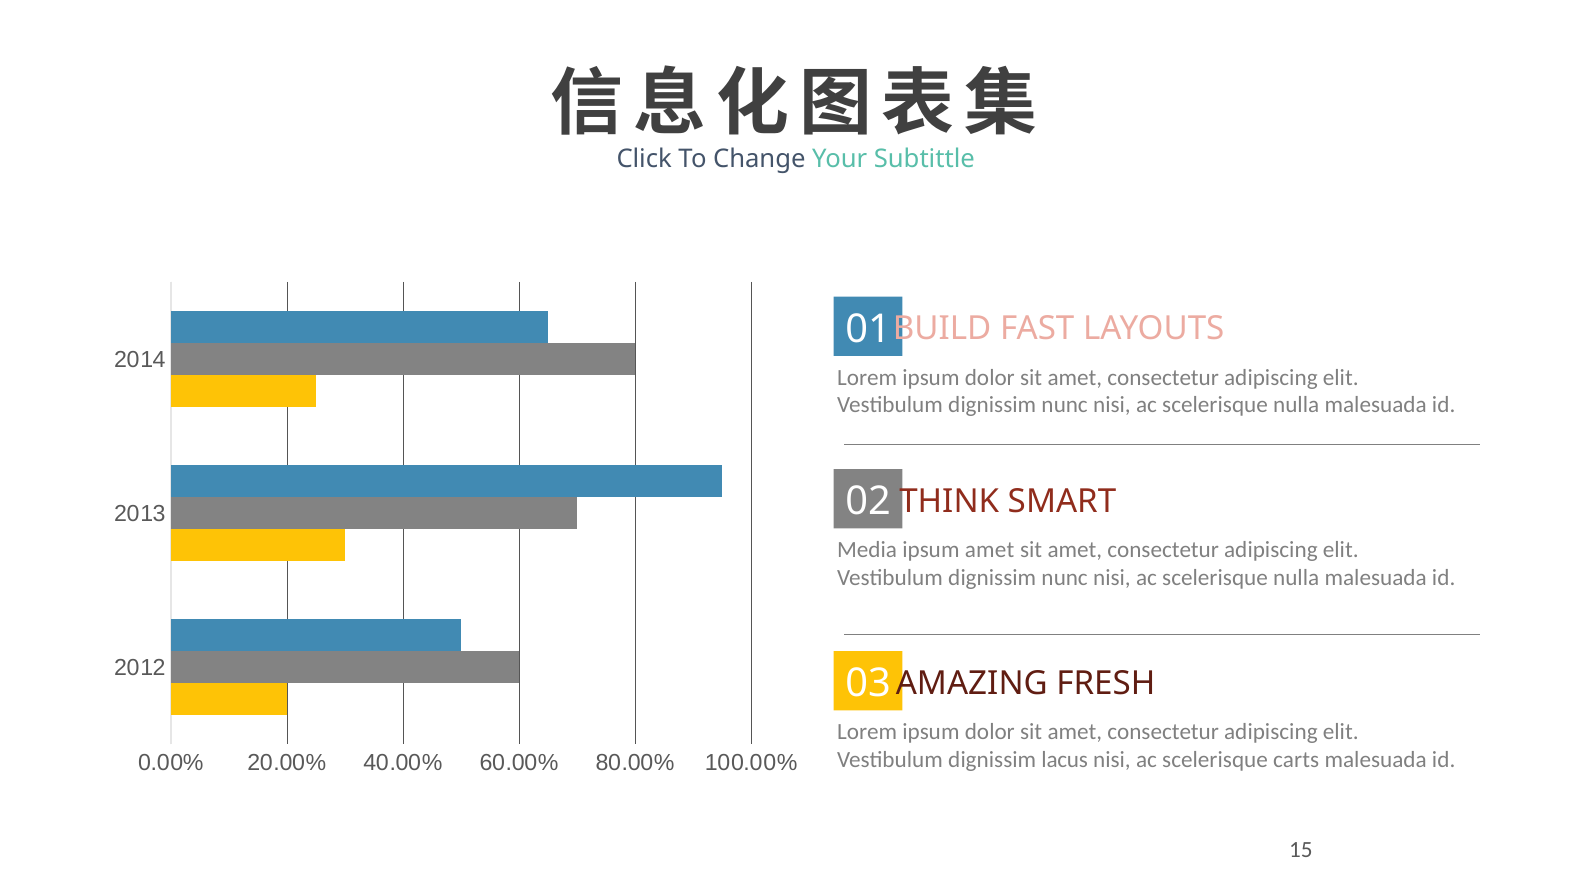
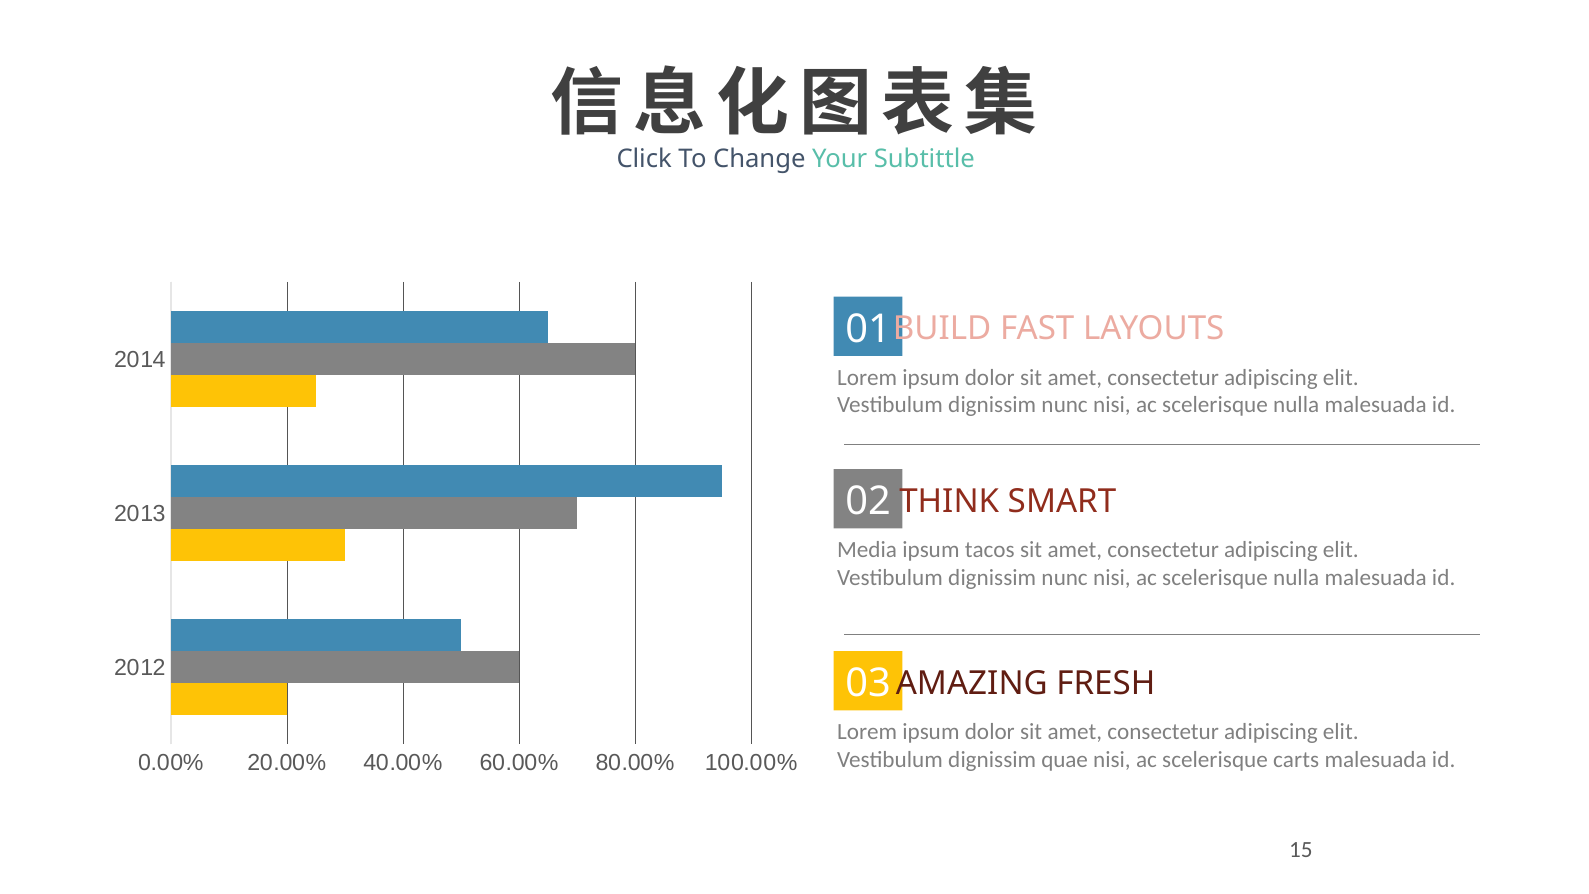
ipsum amet: amet -> tacos
lacus: lacus -> quae
